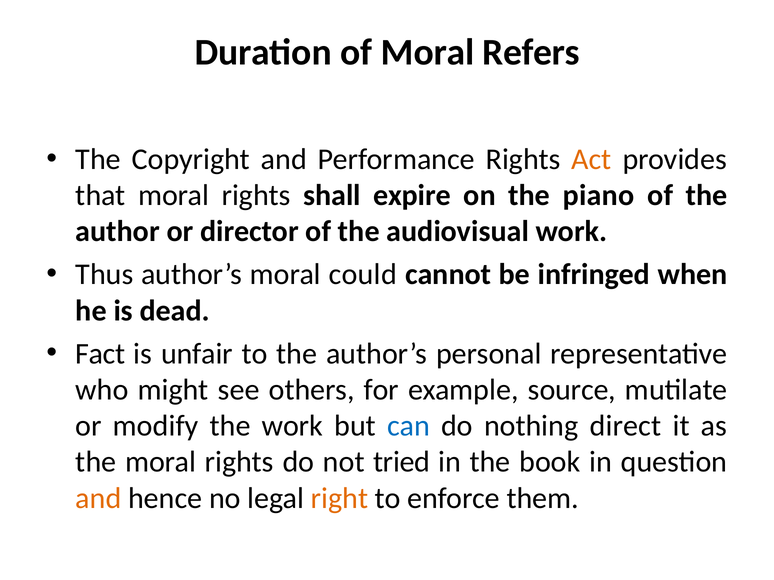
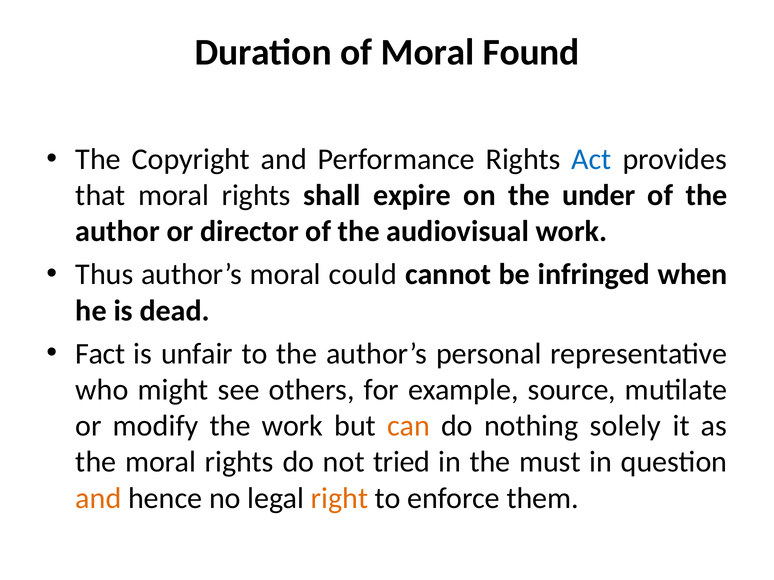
Refers: Refers -> Found
Act colour: orange -> blue
piano: piano -> under
can colour: blue -> orange
direct: direct -> solely
book: book -> must
